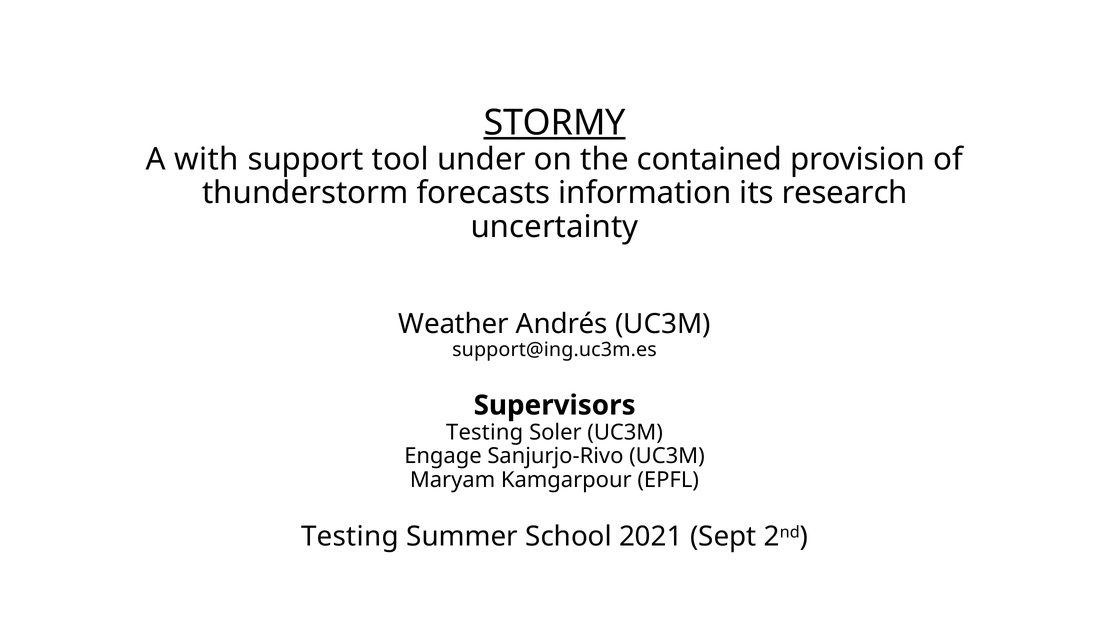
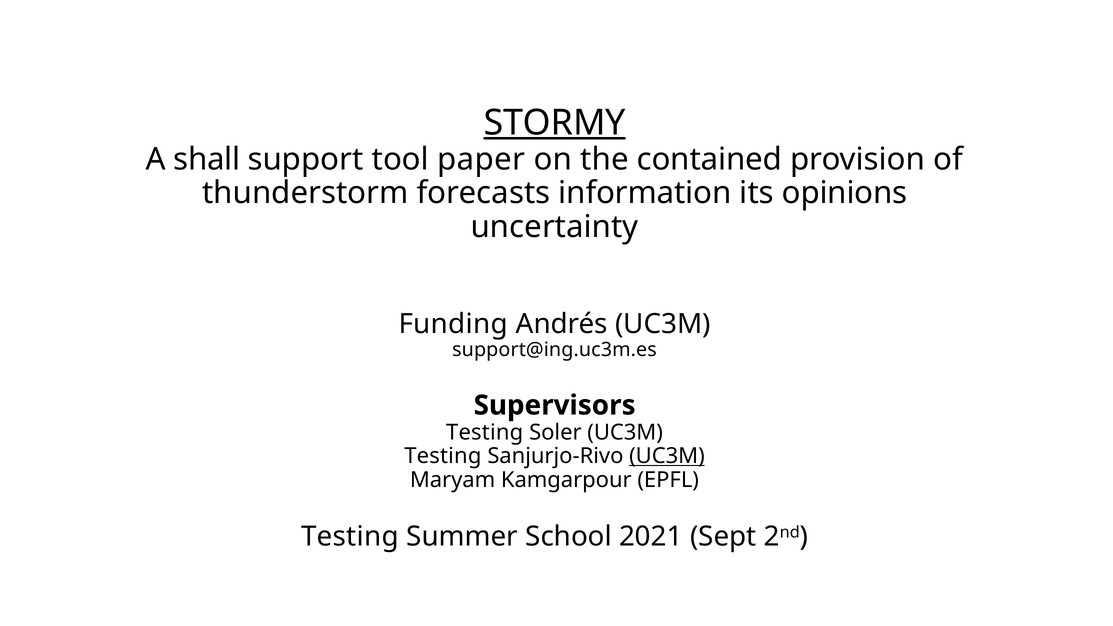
with: with -> shall
under: under -> paper
research: research -> opinions
Weather: Weather -> Funding
Engage at (443, 456): Engage -> Testing
UC3M at (667, 456) underline: none -> present
